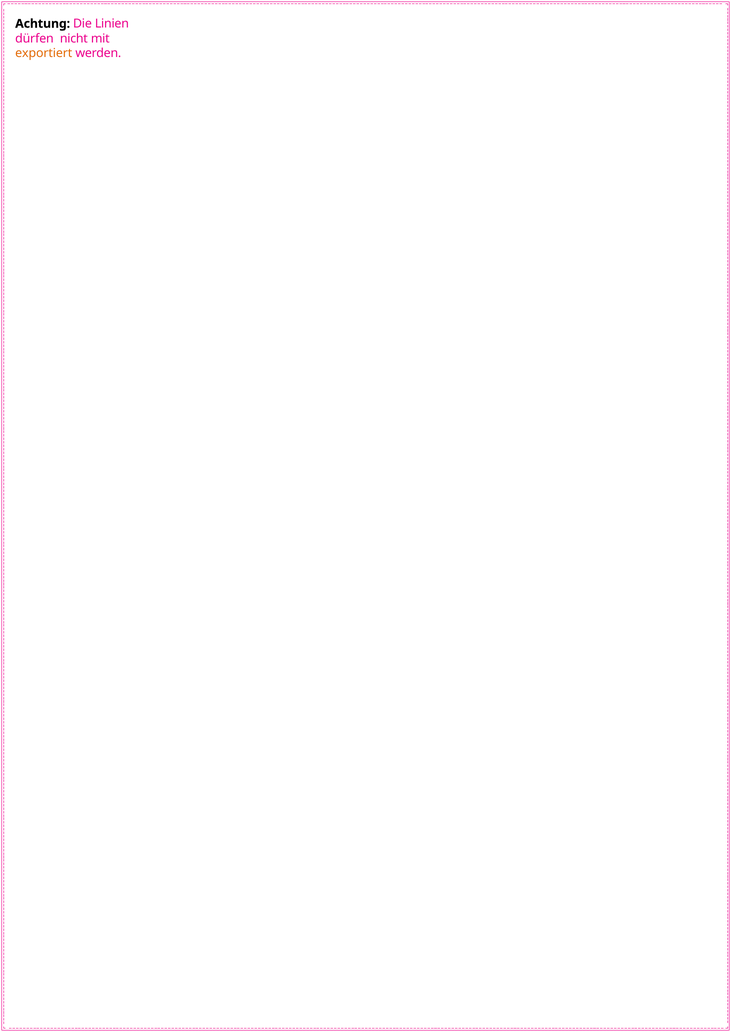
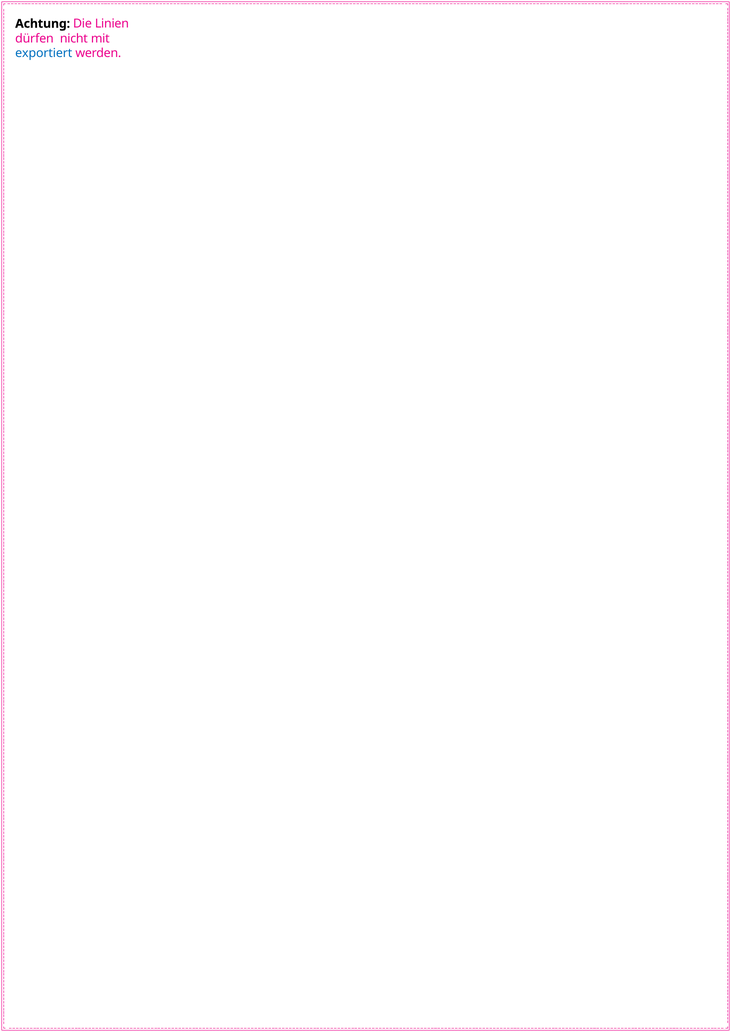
exportiert colour: orange -> blue
